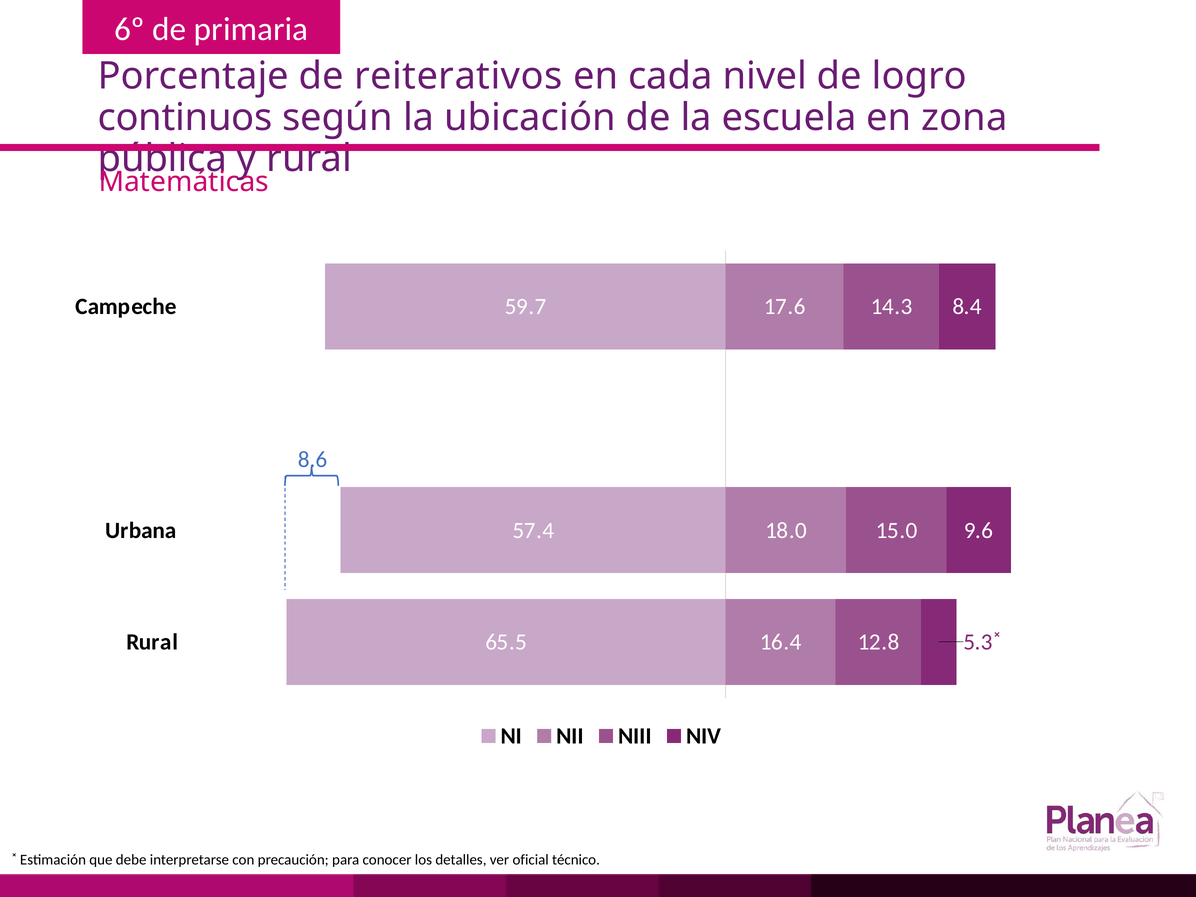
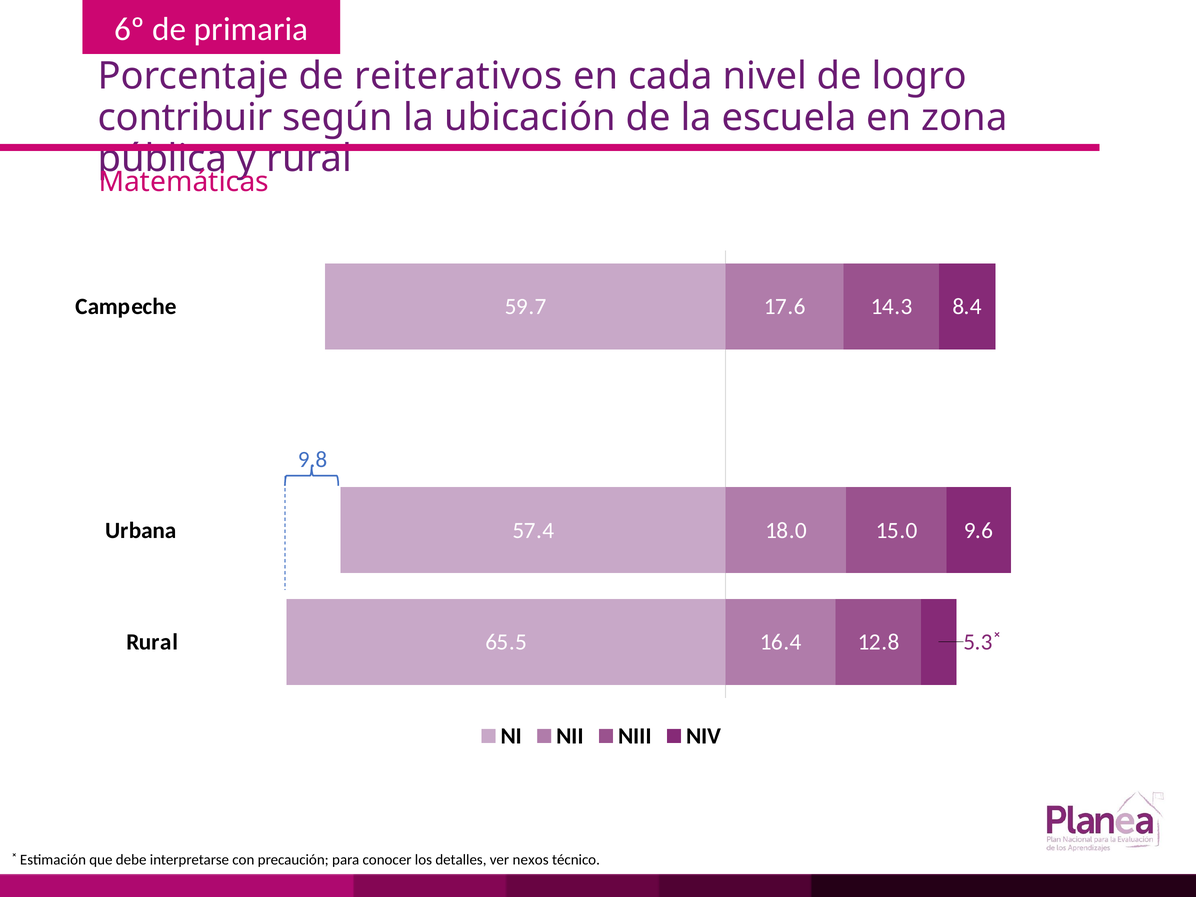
continuos: continuos -> contribuir
8.6: 8.6 -> 9.8
oficial: oficial -> nexos
